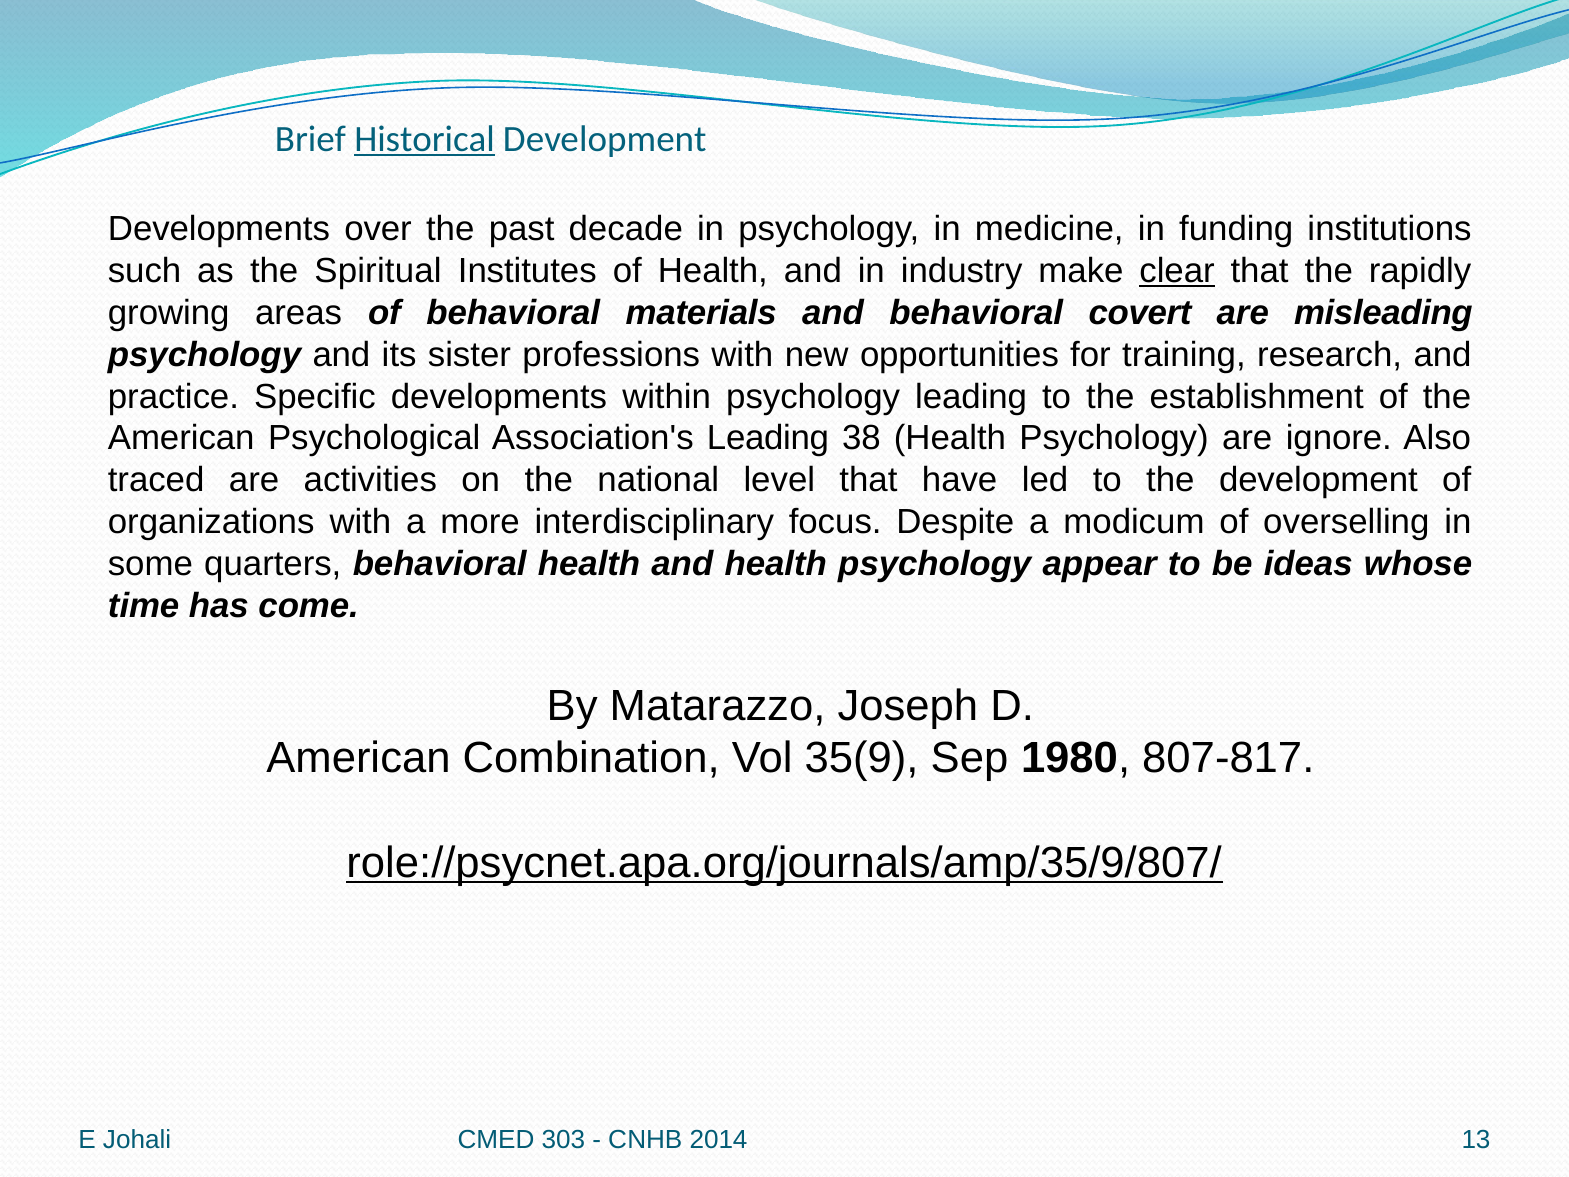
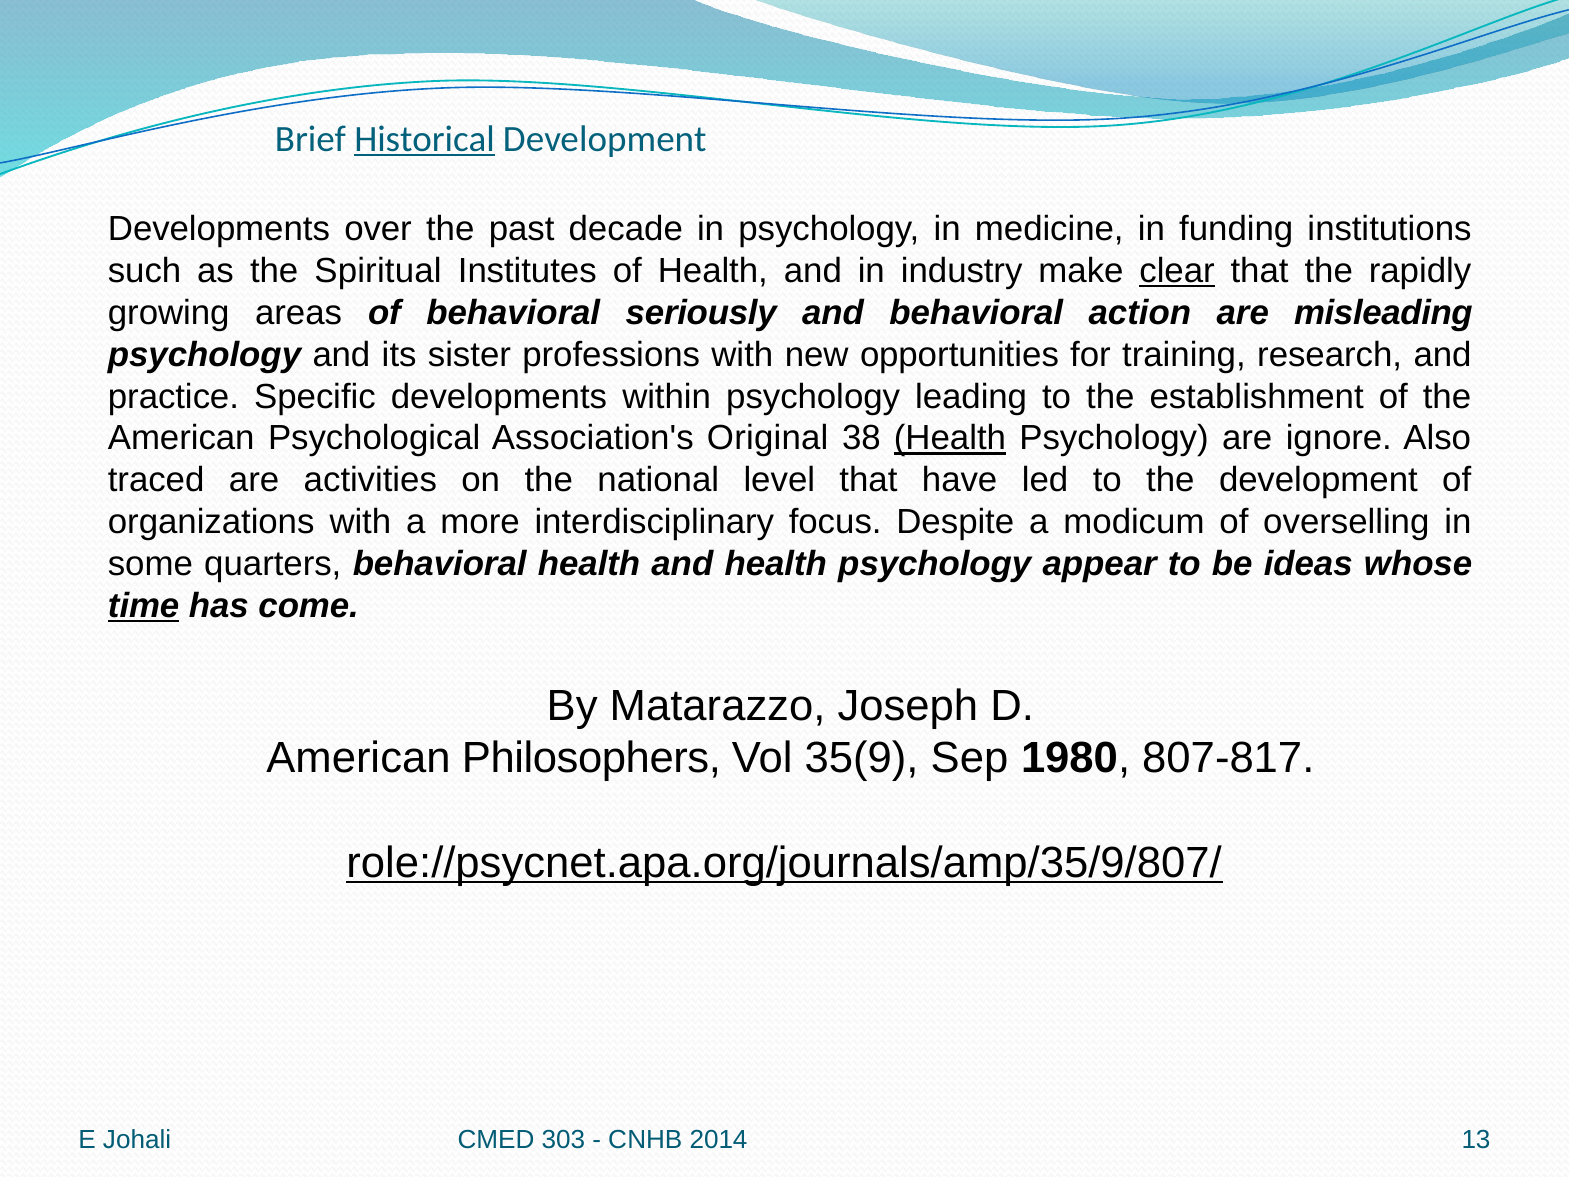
materials: materials -> seriously
covert: covert -> action
Association's Leading: Leading -> Original
Health at (950, 438) underline: none -> present
time underline: none -> present
Combination: Combination -> Philosophers
